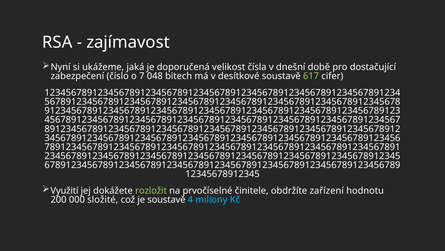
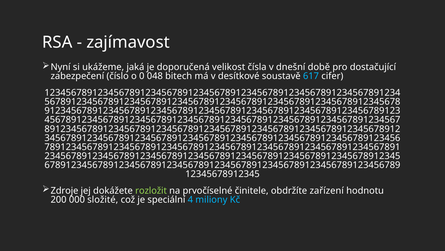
7: 7 -> 0
617 colour: light green -> light blue
Využití: Využití -> Zdroje
je soustavě: soustavě -> speciální
